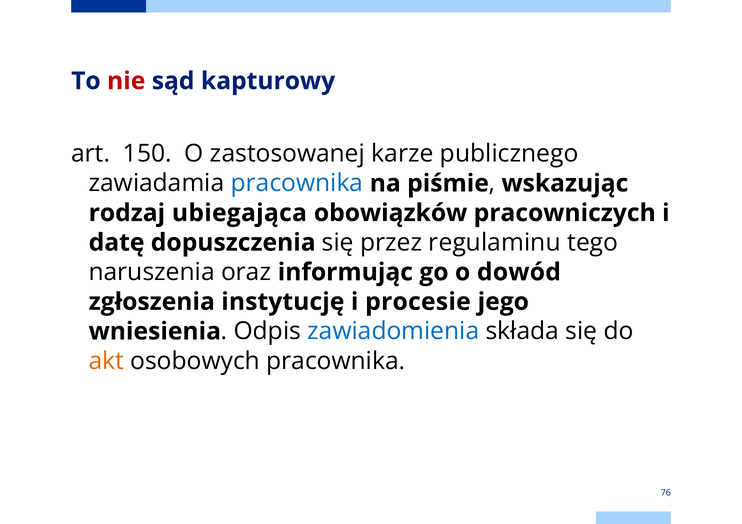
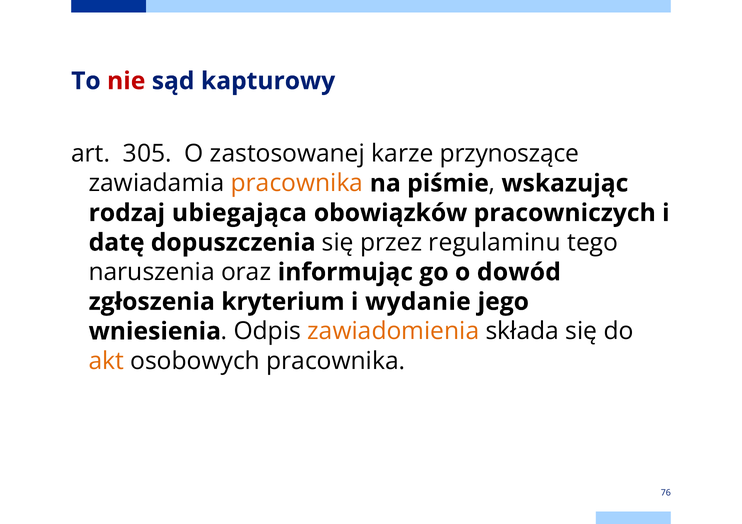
150: 150 -> 305
publicznego: publicznego -> przynoszące
pracownika at (297, 184) colour: blue -> orange
instytucję: instytucję -> kryterium
procesie: procesie -> wydanie
zawiadomienia colour: blue -> orange
